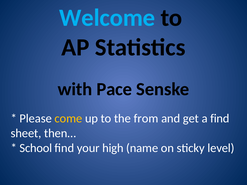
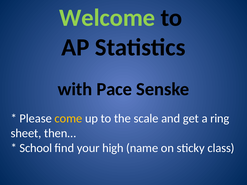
Welcome colour: light blue -> light green
from: from -> scale
a find: find -> ring
level: level -> class
